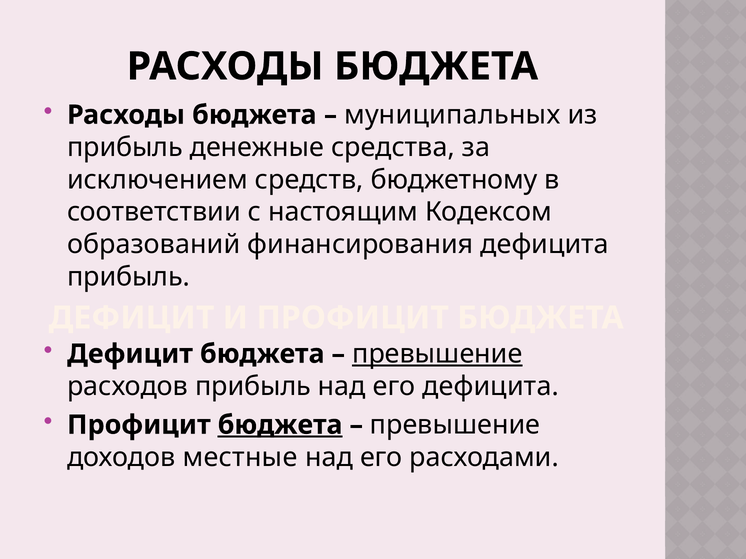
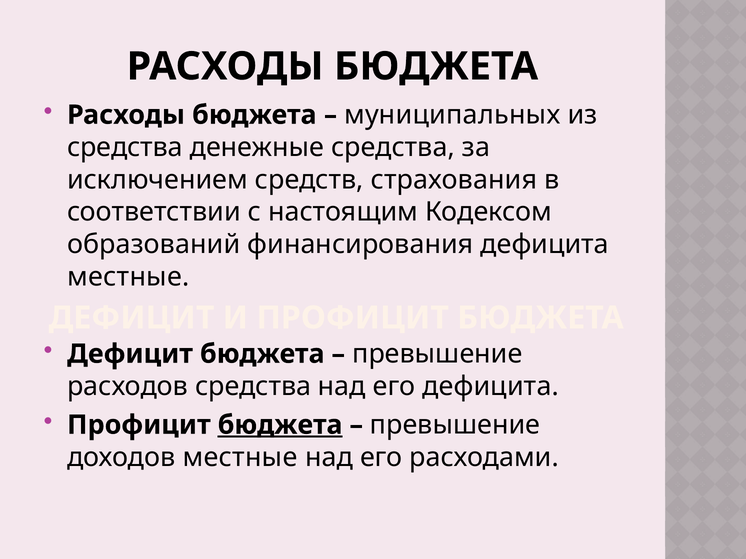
прибыль at (125, 147): прибыль -> средства
бюджетному: бюджетному -> страхования
прибыль at (129, 277): прибыль -> местные
превышение at (437, 354) underline: present -> none
расходов прибыль: прибыль -> средства
